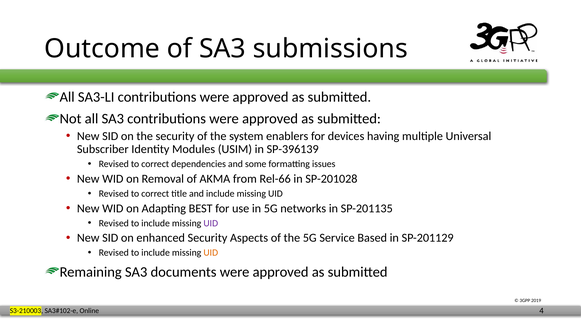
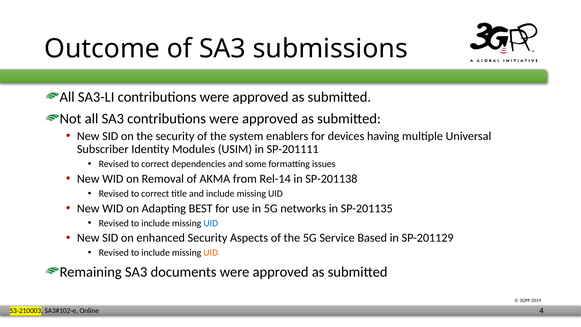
SP-396139: SP-396139 -> SP-201111
Rel-66: Rel-66 -> Rel-14
SP-201028: SP-201028 -> SP-201138
UID at (211, 223) colour: purple -> blue
